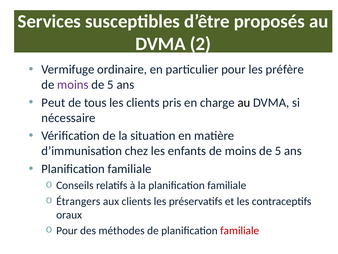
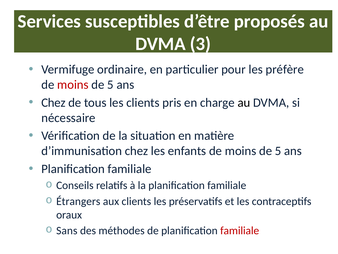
2: 2 -> 3
moins at (73, 85) colour: purple -> red
Peut at (53, 102): Peut -> Chez
Pour at (67, 230): Pour -> Sans
